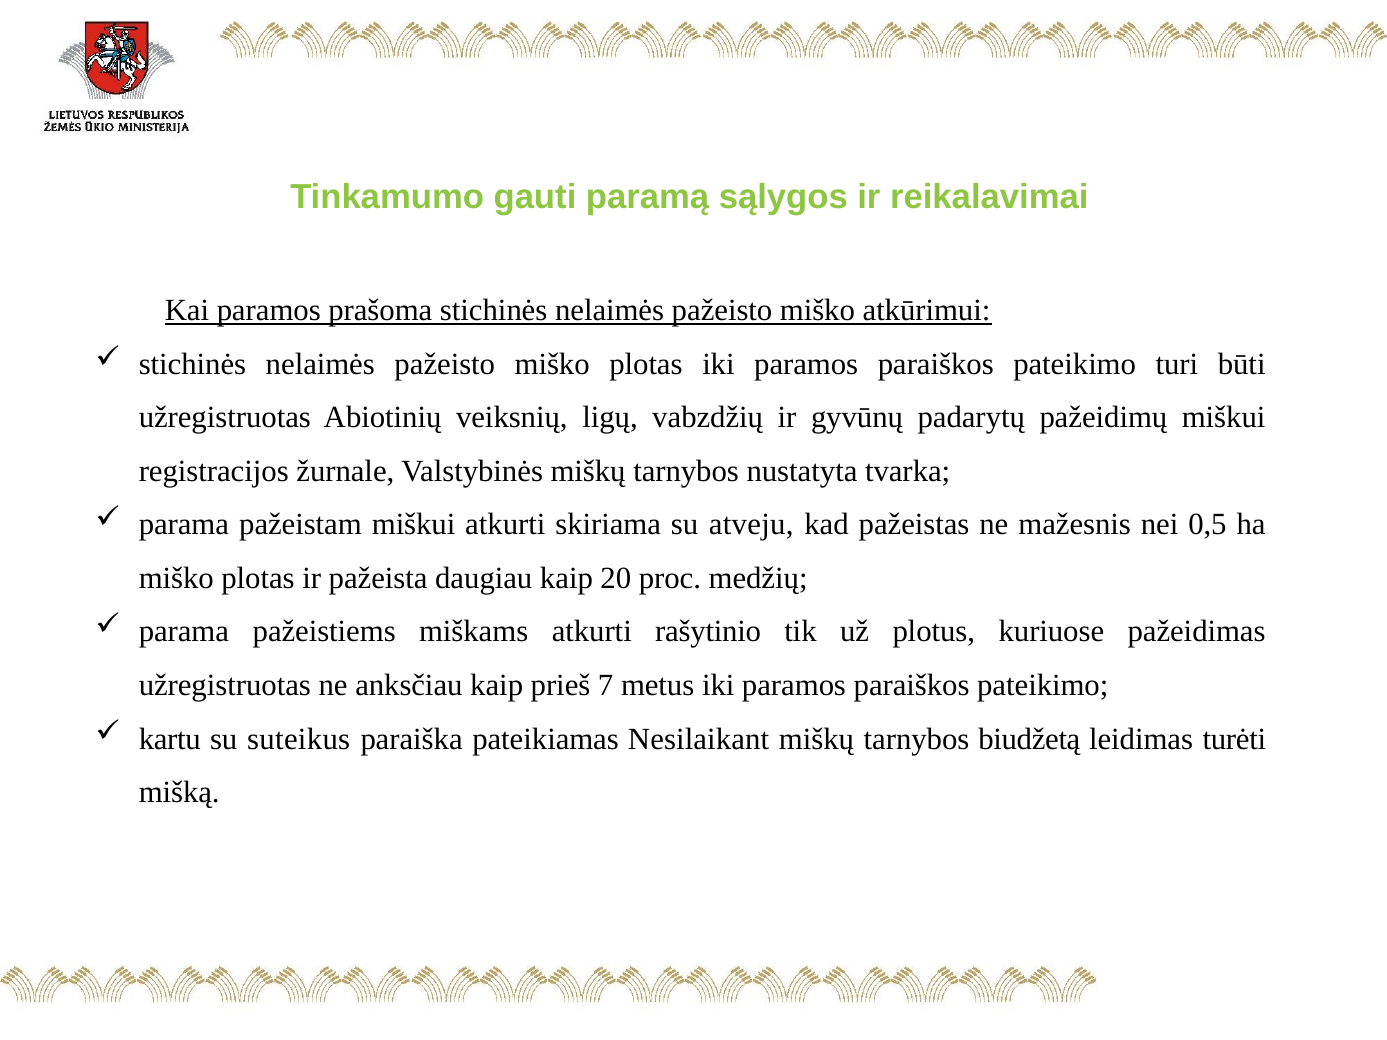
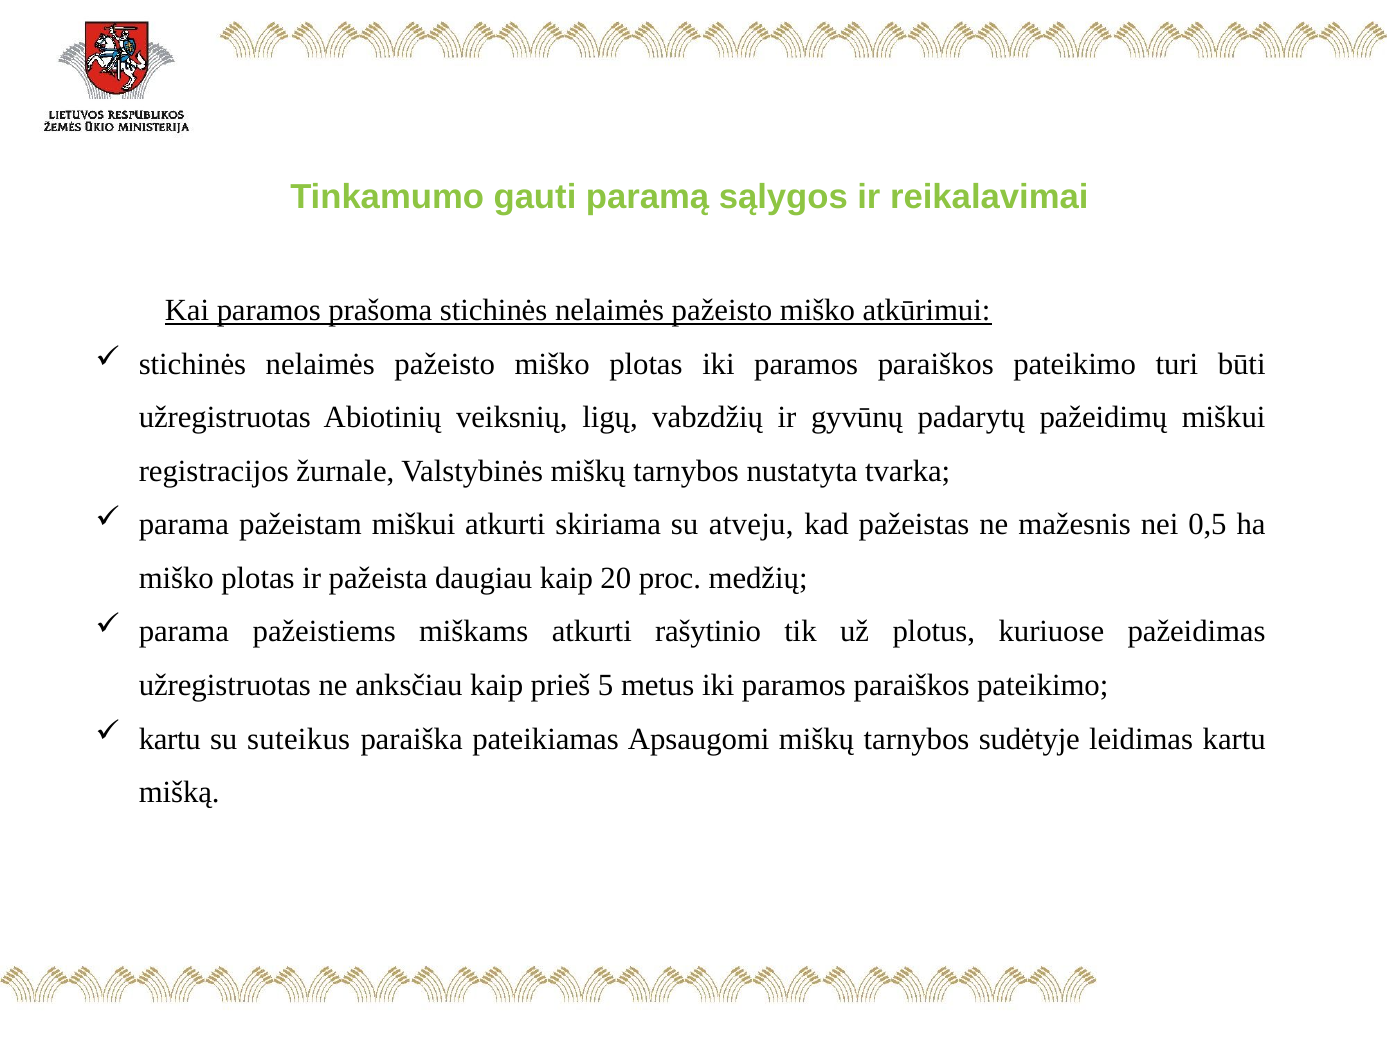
7: 7 -> 5
Nesilaikant: Nesilaikant -> Apsaugomi
biudžetą: biudžetą -> sudėtyje
leidimas turėti: turėti -> kartu
